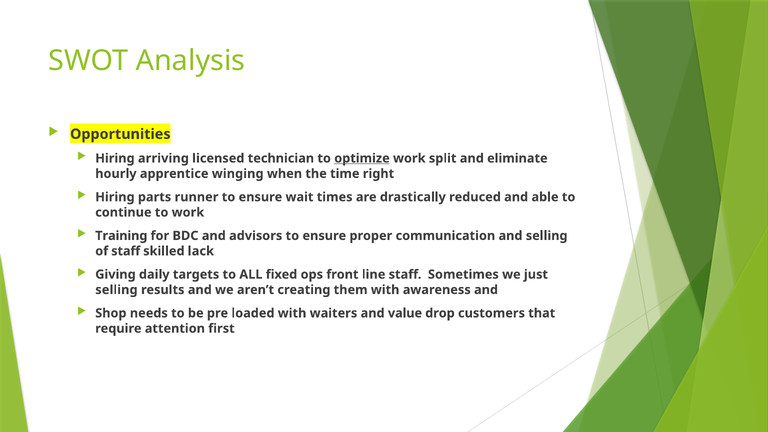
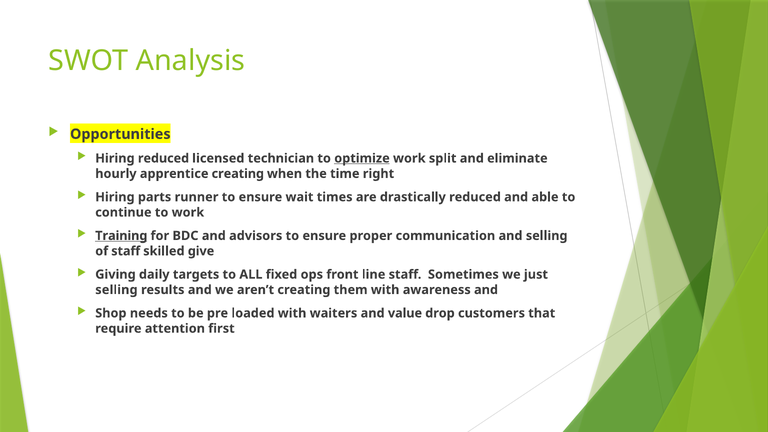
Hiring arriving: arriving -> reduced
apprentice winging: winging -> creating
Training underline: none -> present
lack: lack -> give
